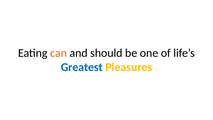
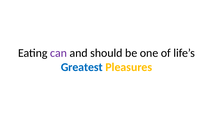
can colour: orange -> purple
